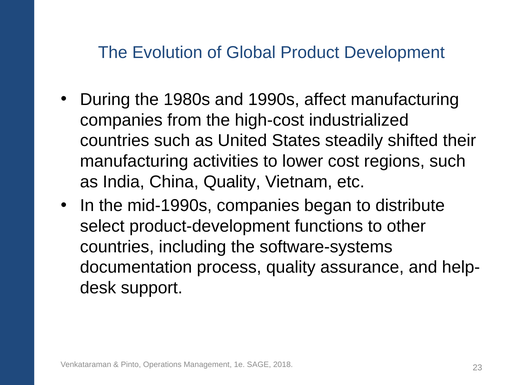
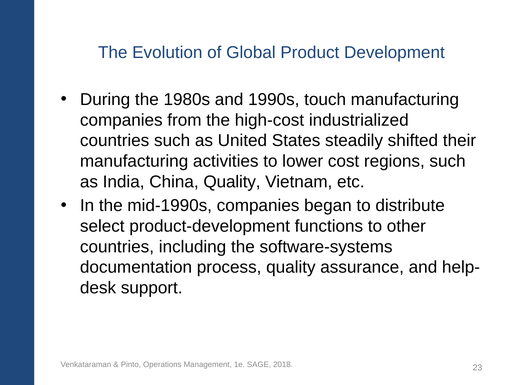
affect: affect -> touch
